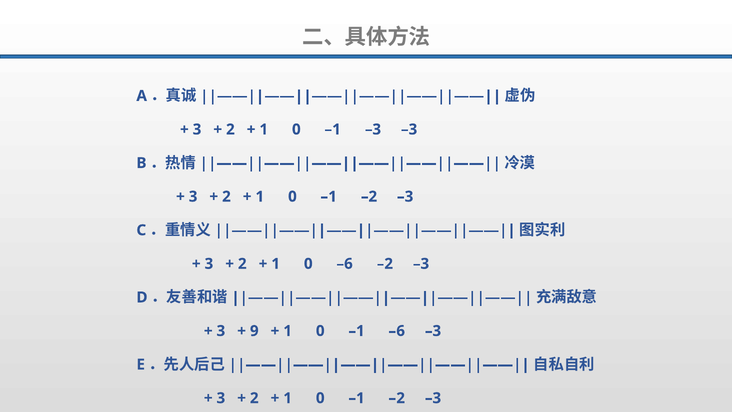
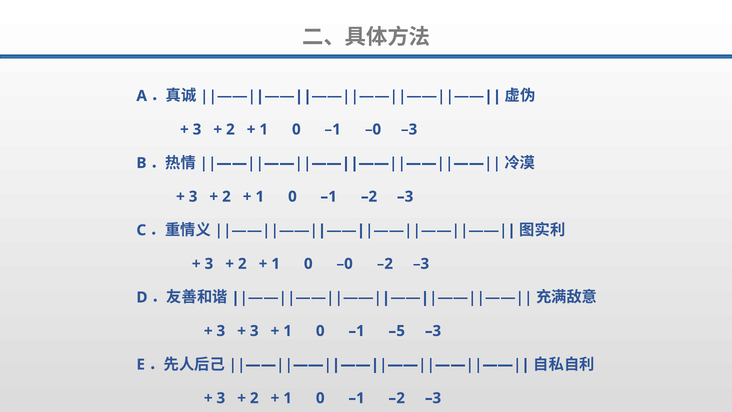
–1 –3: –3 -> –0
0 –6: –6 -> –0
9 at (254, 331): 9 -> 3
–1 –6: –6 -> –5
